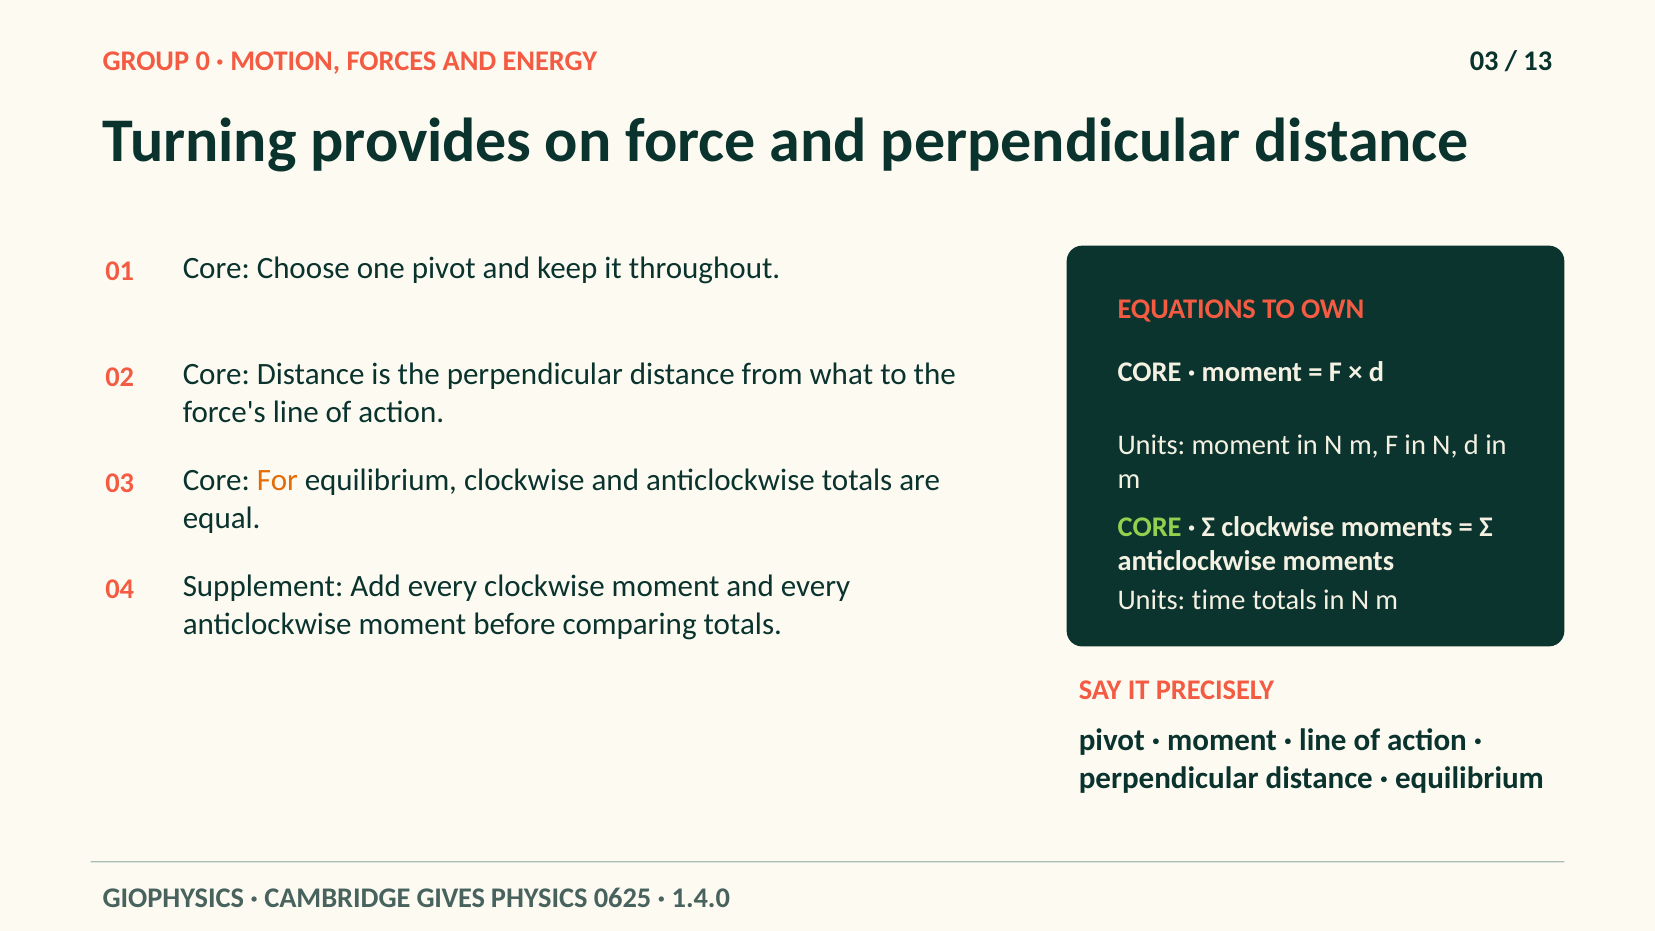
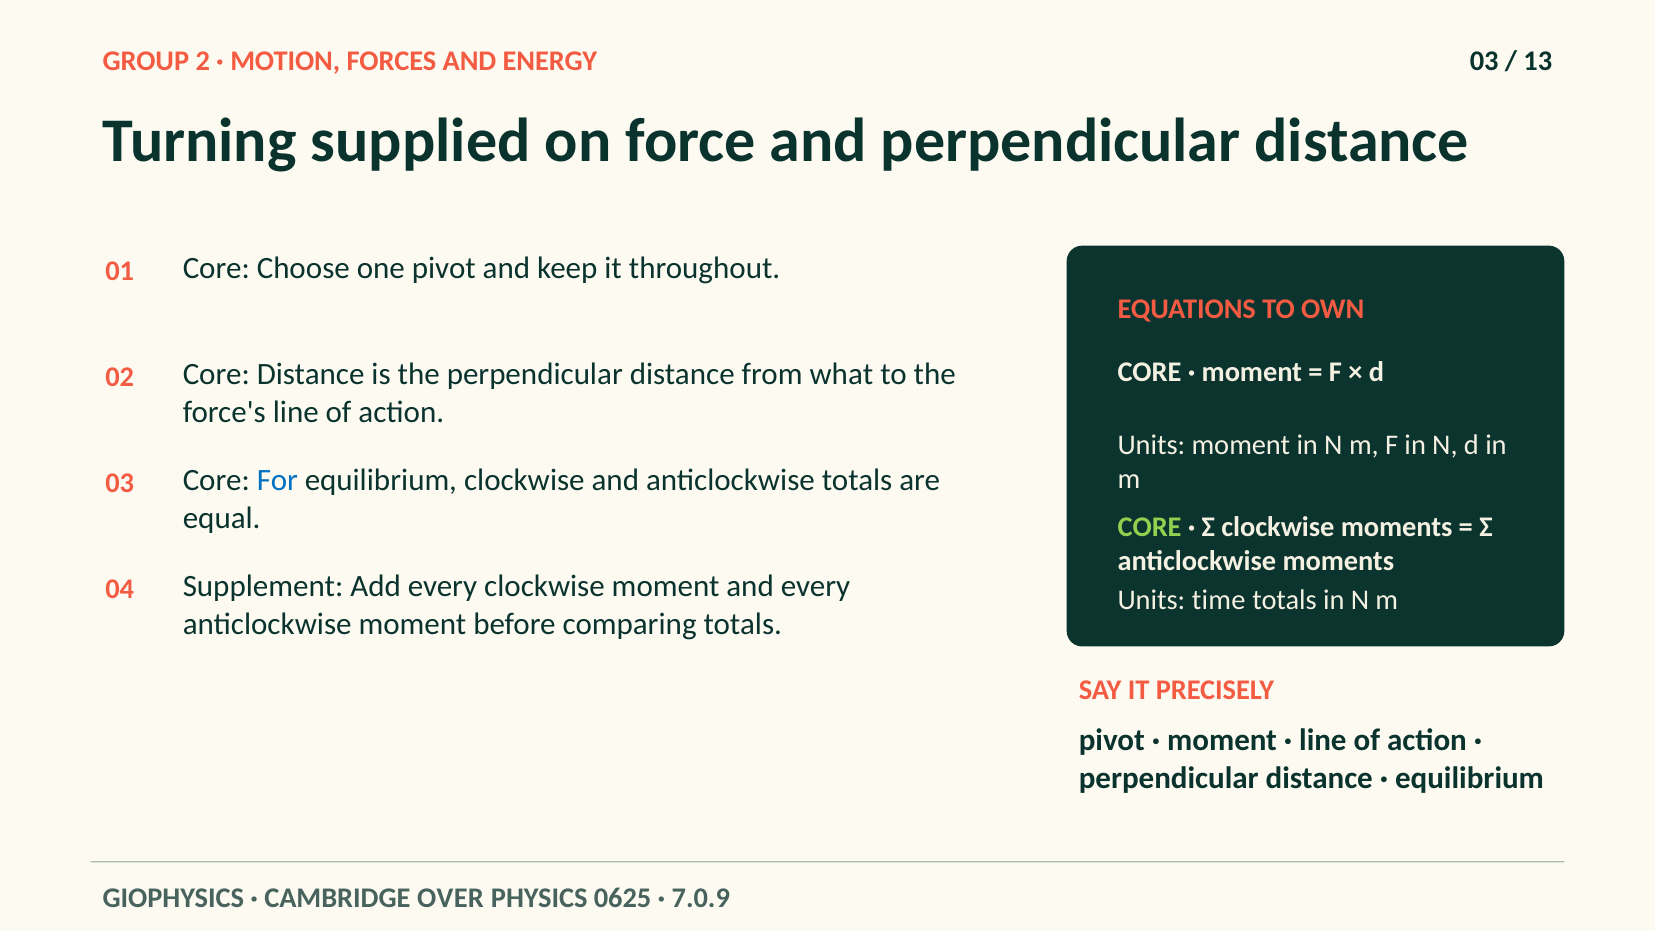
0: 0 -> 2
provides: provides -> supplied
For colour: orange -> blue
GIVES: GIVES -> OVER
1.4.0: 1.4.0 -> 7.0.9
